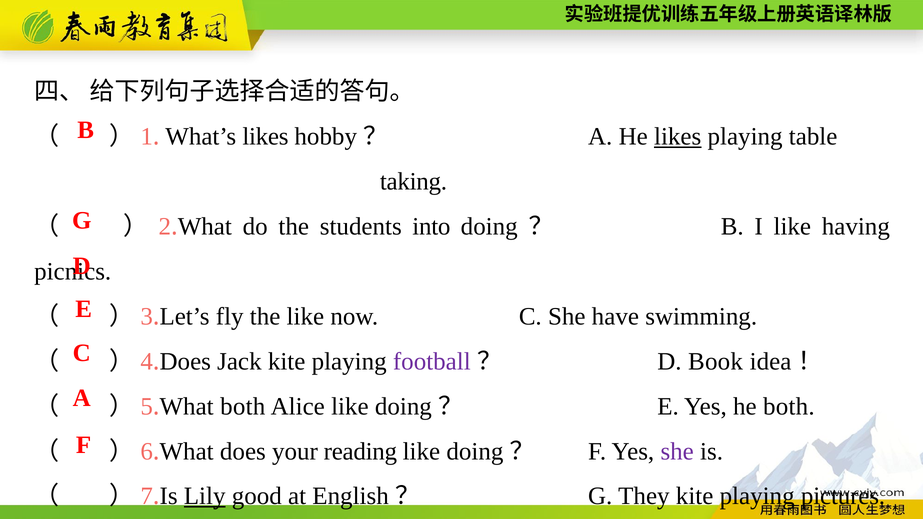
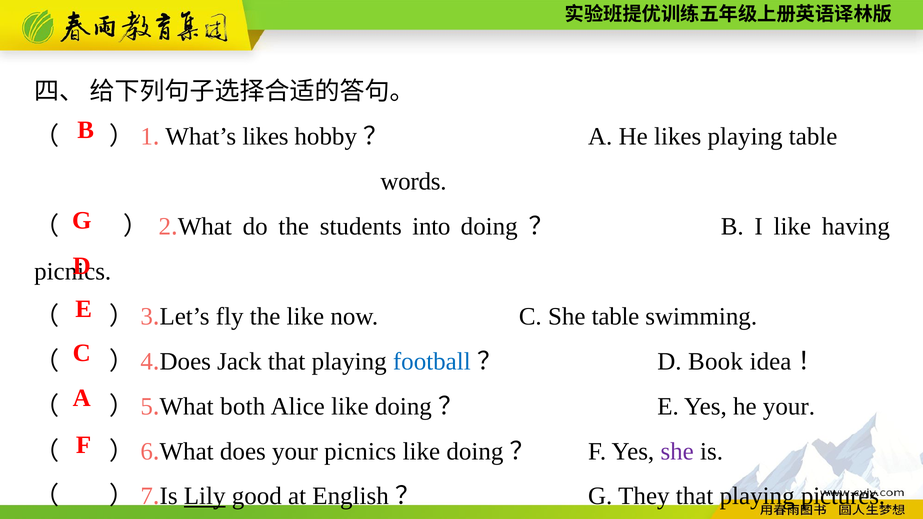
likes at (678, 137) underline: present -> none
taking: taking -> words
She have: have -> table
Jack kite: kite -> that
football colour: purple -> blue
he both: both -> your
your reading: reading -> picnics
They kite: kite -> that
